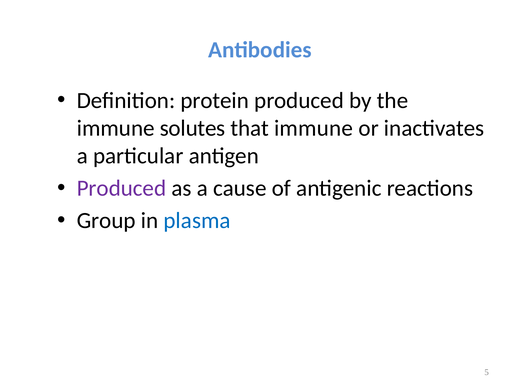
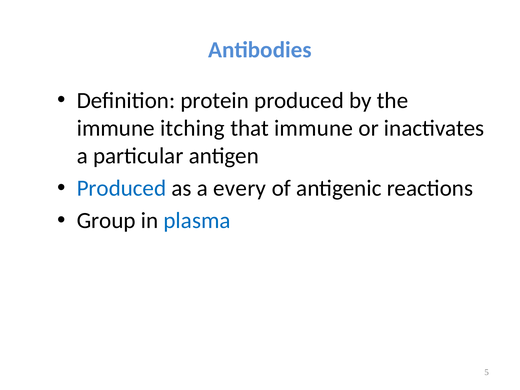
solutes: solutes -> itching
Produced at (121, 188) colour: purple -> blue
cause: cause -> every
